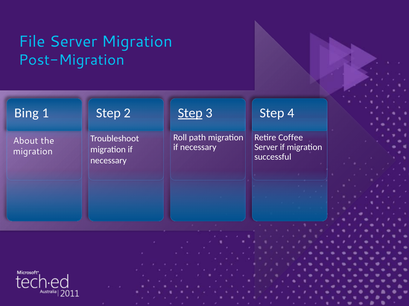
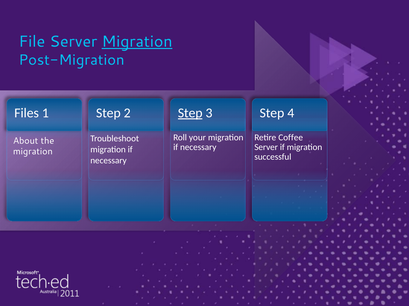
Migration at (137, 42) underline: none -> present
Bing: Bing -> Files
path: path -> your
